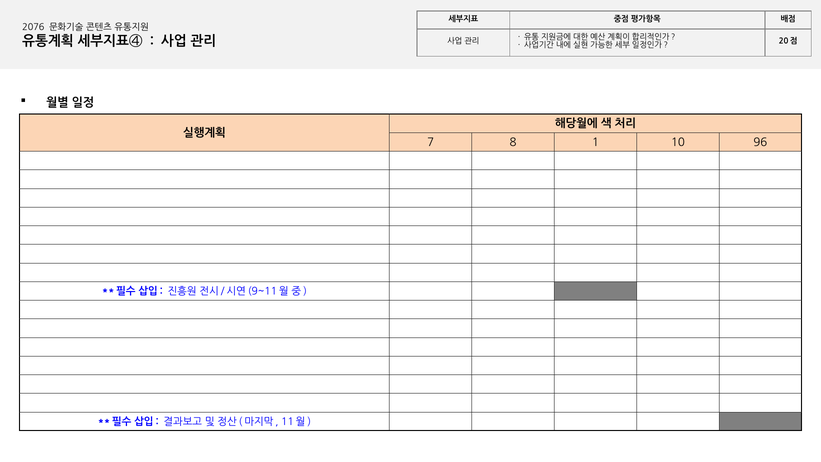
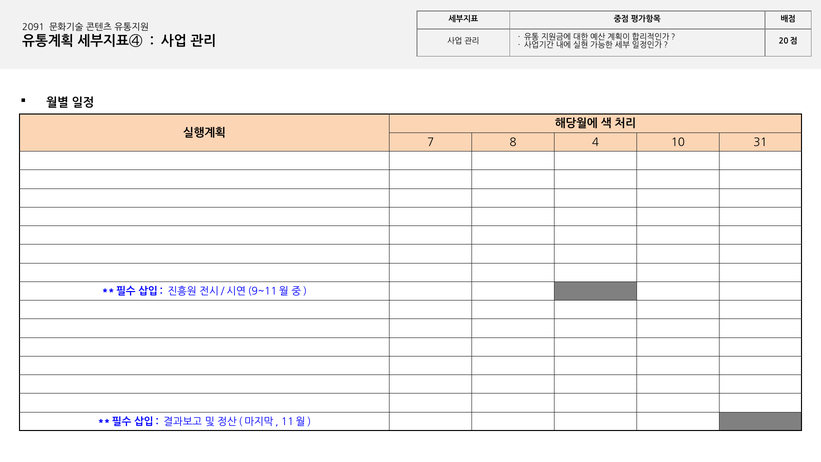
2076: 2076 -> 2091
1: 1 -> 4
96: 96 -> 31
